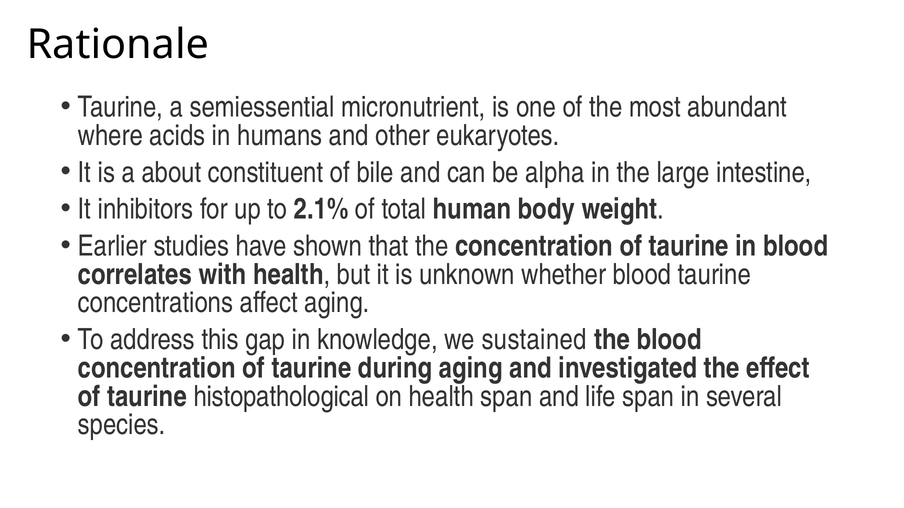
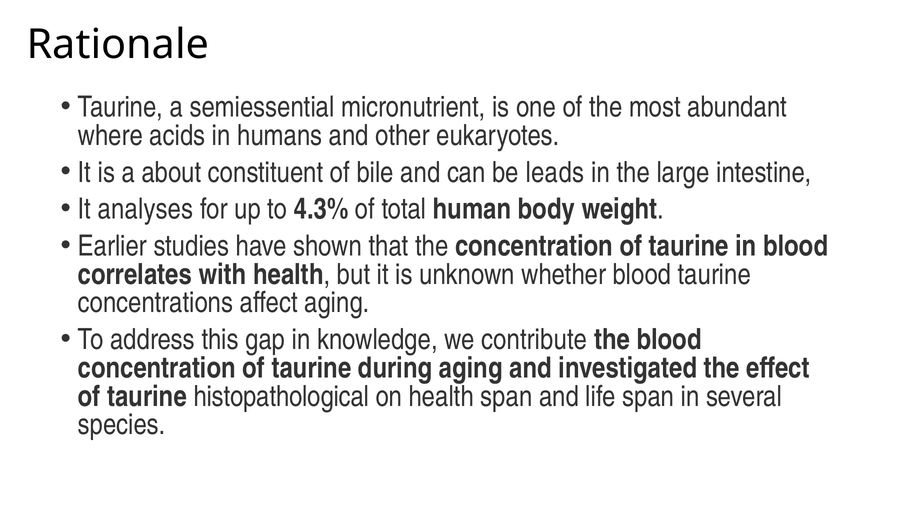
alpha: alpha -> leads
inhibitors: inhibitors -> analyses
2.1%: 2.1% -> 4.3%
sustained: sustained -> contribute
